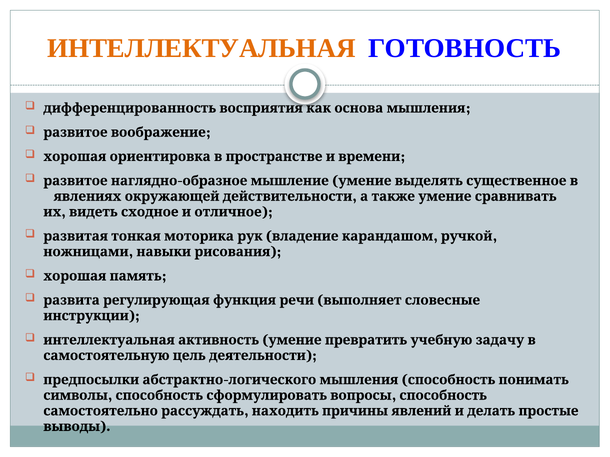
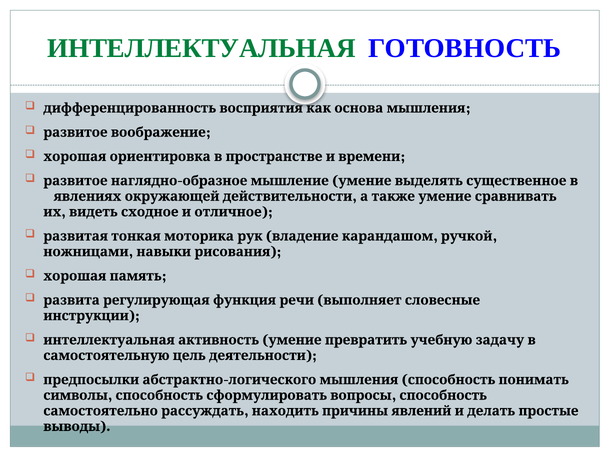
ИНТЕЛЛЕКТУАЛЬНАЯ colour: orange -> green
